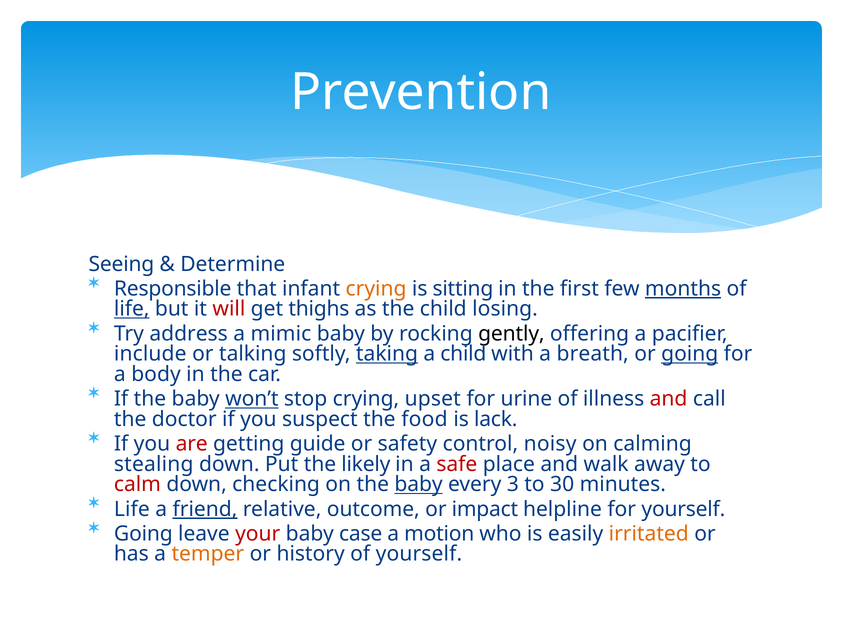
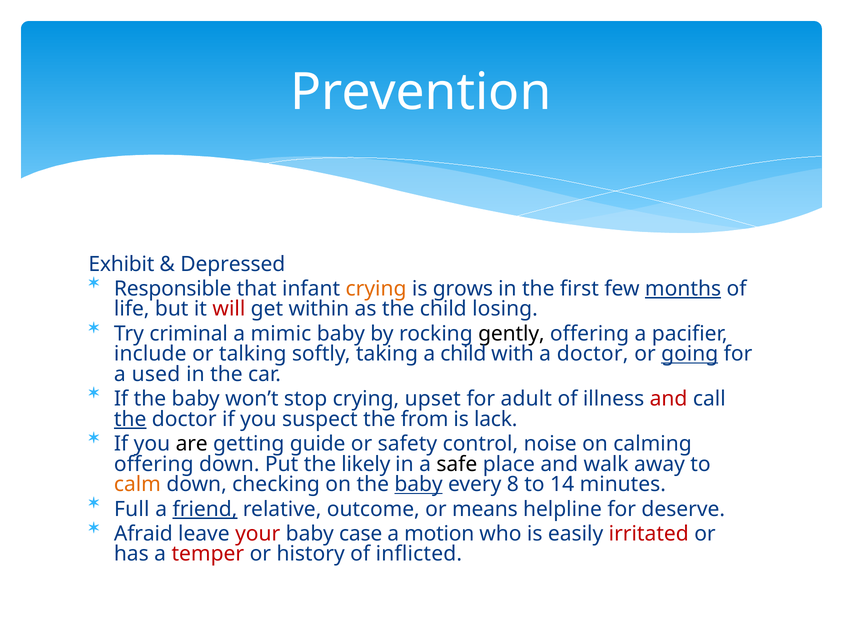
Seeing: Seeing -> Exhibit
Determine: Determine -> Depressed
sitting: sitting -> grows
life at (132, 309) underline: present -> none
thighs: thighs -> within
address: address -> criminal
taking underline: present -> none
a breath: breath -> doctor
body: body -> used
won’t underline: present -> none
urine: urine -> adult
the at (130, 419) underline: none -> present
food: food -> from
are colour: red -> black
noisy: noisy -> noise
stealing at (154, 464): stealing -> offering
safe colour: red -> black
calm colour: red -> orange
3: 3 -> 8
30: 30 -> 14
Life at (132, 509): Life -> Full
impact: impact -> means
for yourself: yourself -> deserve
Going at (143, 533): Going -> Afraid
irritated colour: orange -> red
temper colour: orange -> red
of yourself: yourself -> inflicted
